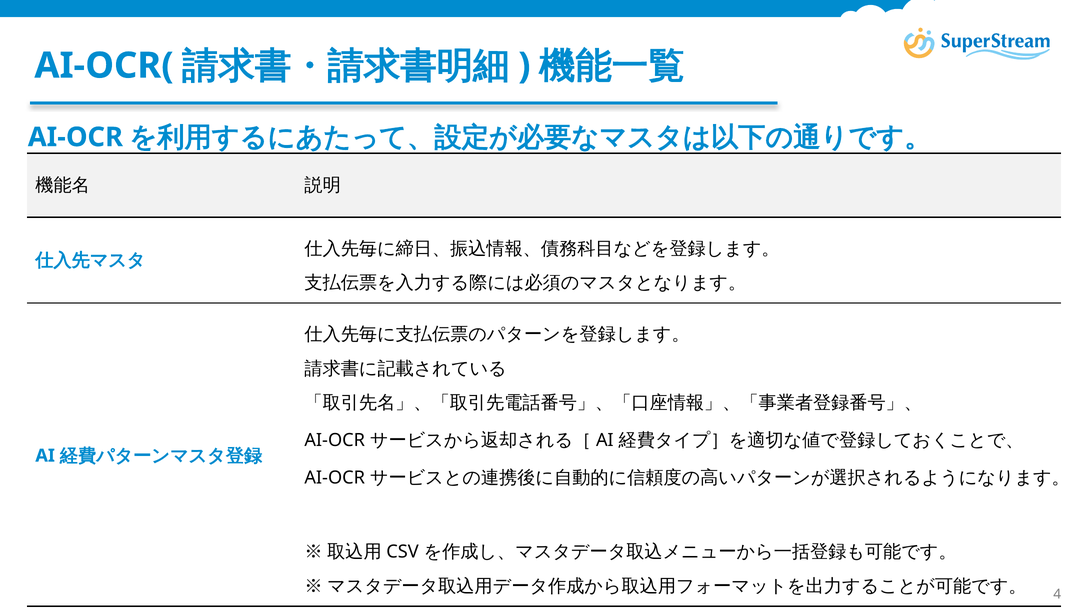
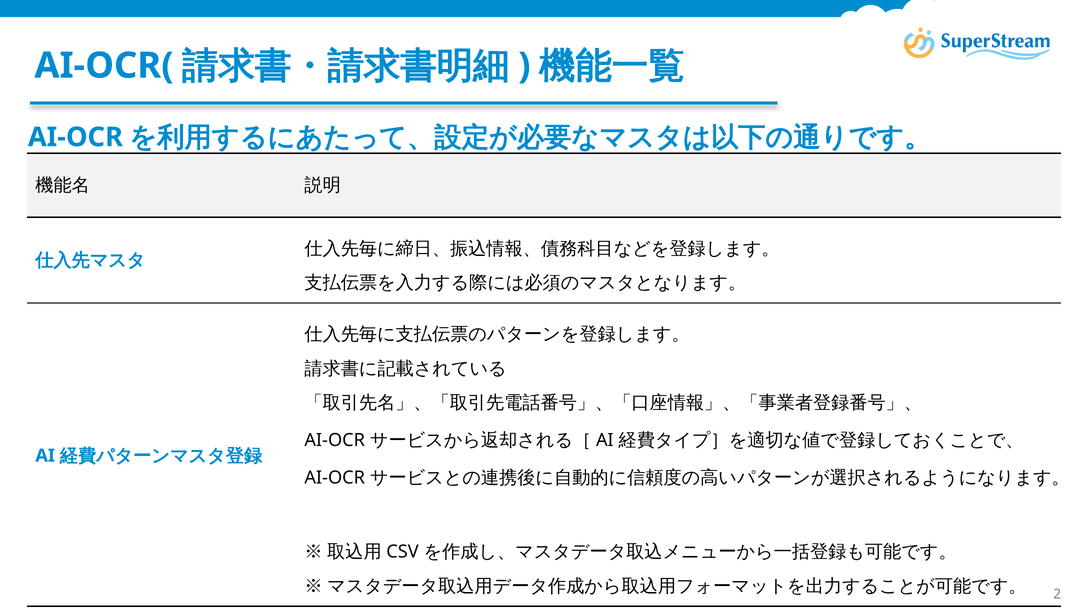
4: 4 -> 2
